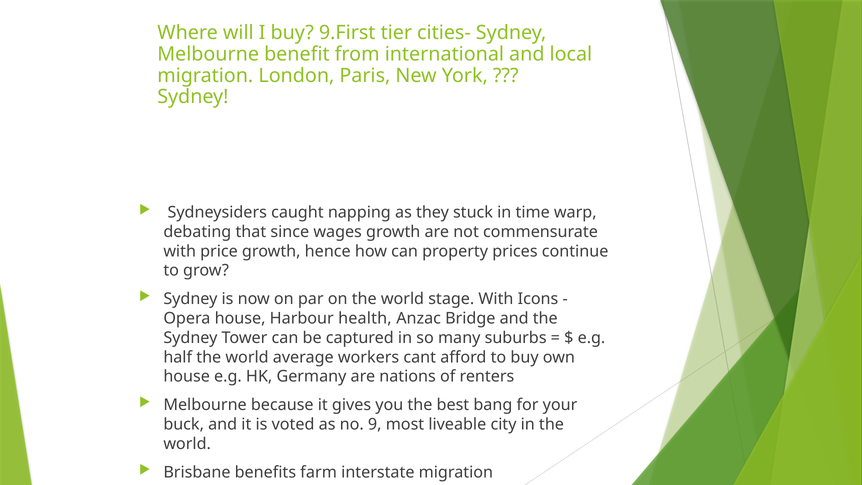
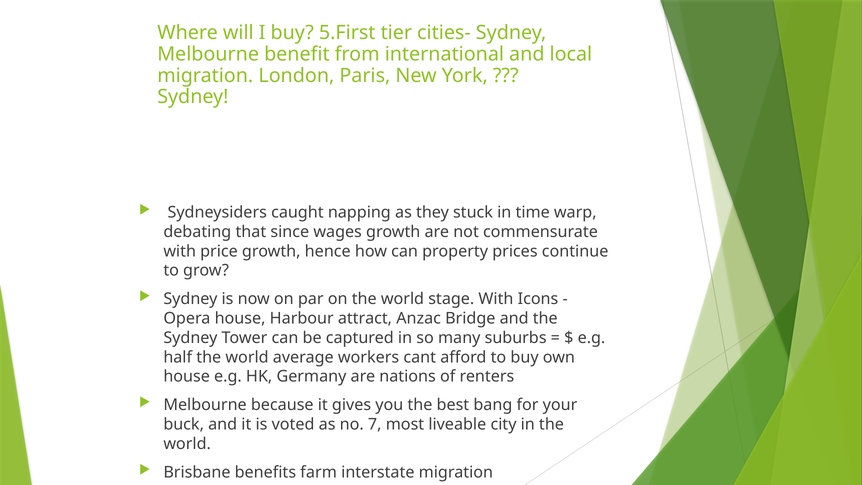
9.First: 9.First -> 5.First
health: health -> attract
9: 9 -> 7
